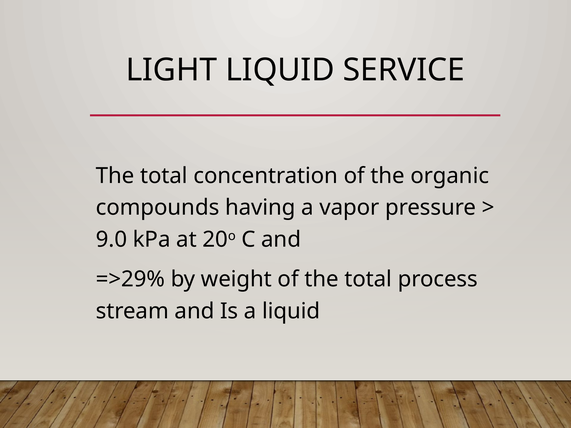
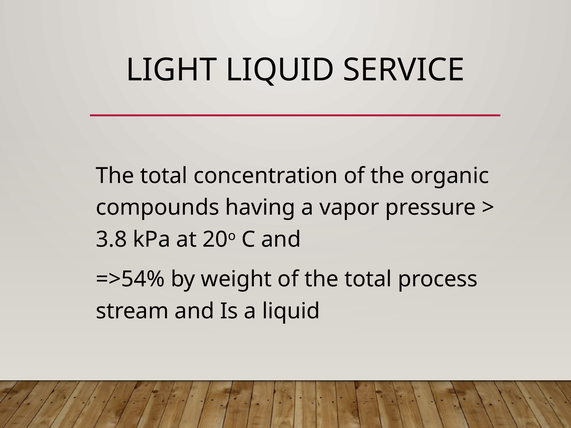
9.0: 9.0 -> 3.8
=>29%: =>29% -> =>54%
